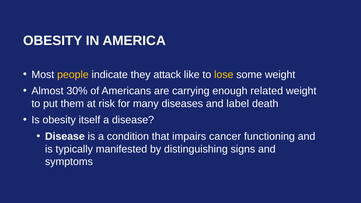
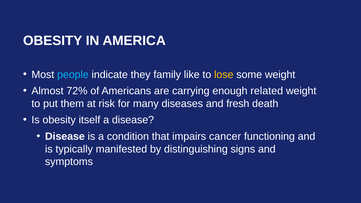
people colour: yellow -> light blue
attack: attack -> family
30%: 30% -> 72%
label: label -> fresh
